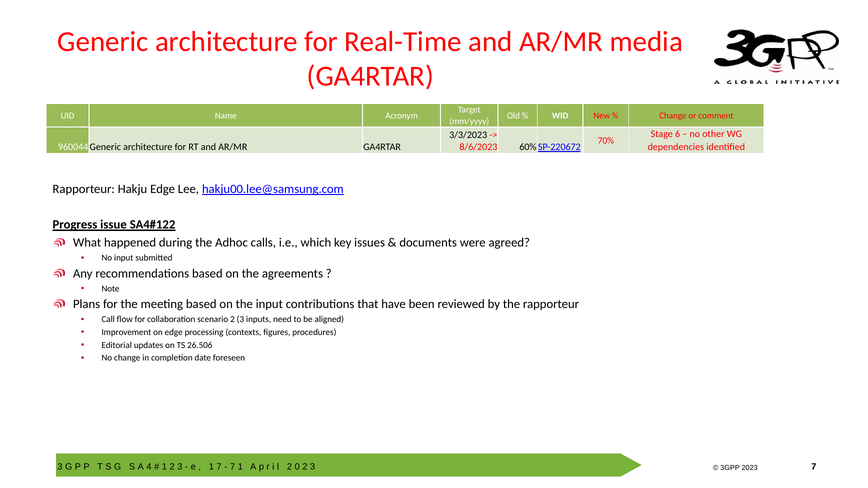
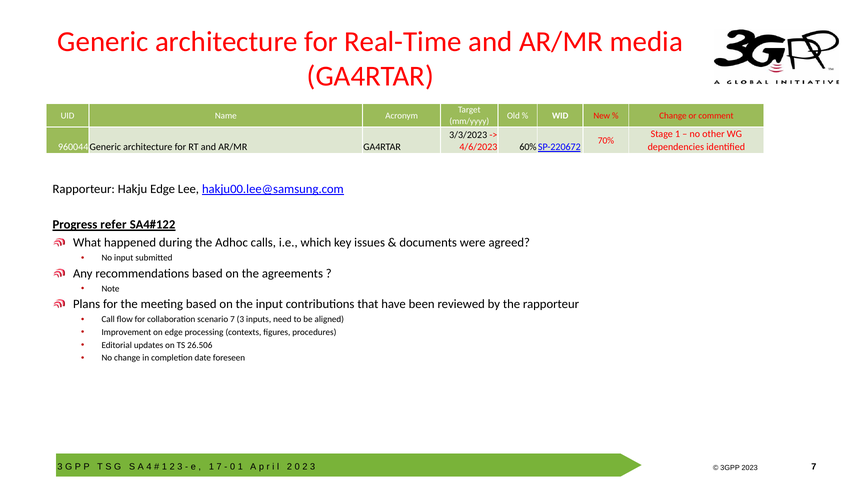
Stage 6: 6 -> 1
8/6/2023: 8/6/2023 -> 4/6/2023
issue: issue -> refer
scenario 2: 2 -> 7
7 at (233, 467): 7 -> 0
